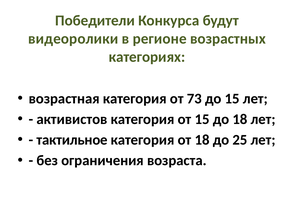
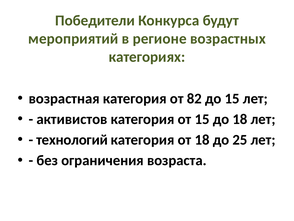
видеоролики: видеоролики -> мероприятий
73: 73 -> 82
тактильное: тактильное -> технологий
